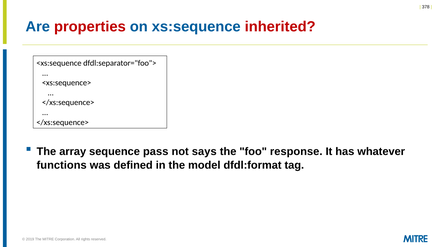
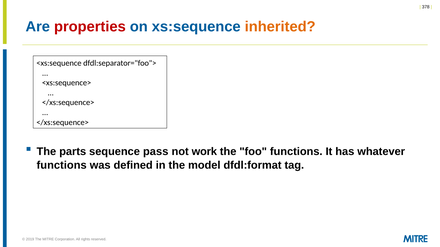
inherited colour: red -> orange
array: array -> parts
says: says -> work
foo response: response -> functions
